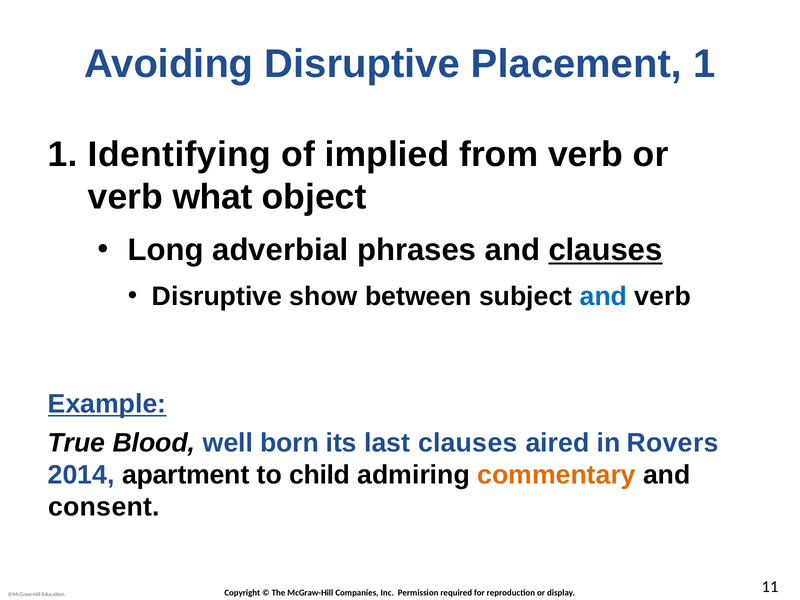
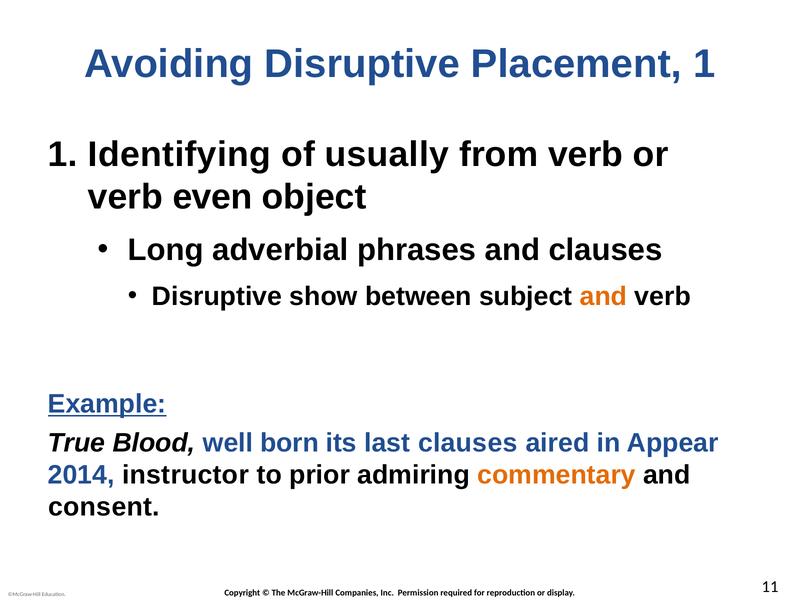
implied: implied -> usually
what: what -> even
clauses at (606, 250) underline: present -> none
and at (603, 297) colour: blue -> orange
Rovers: Rovers -> Appear
apartment: apartment -> instructor
child: child -> prior
